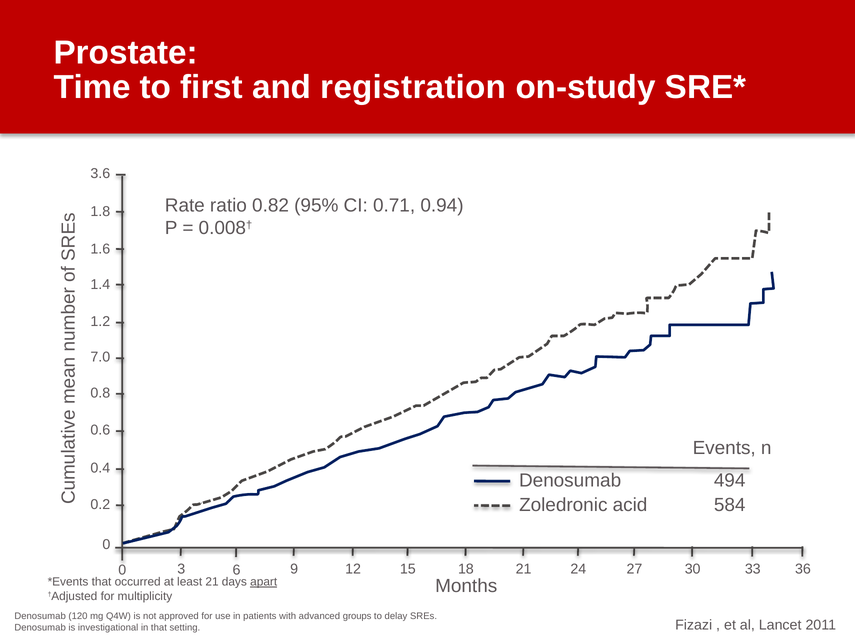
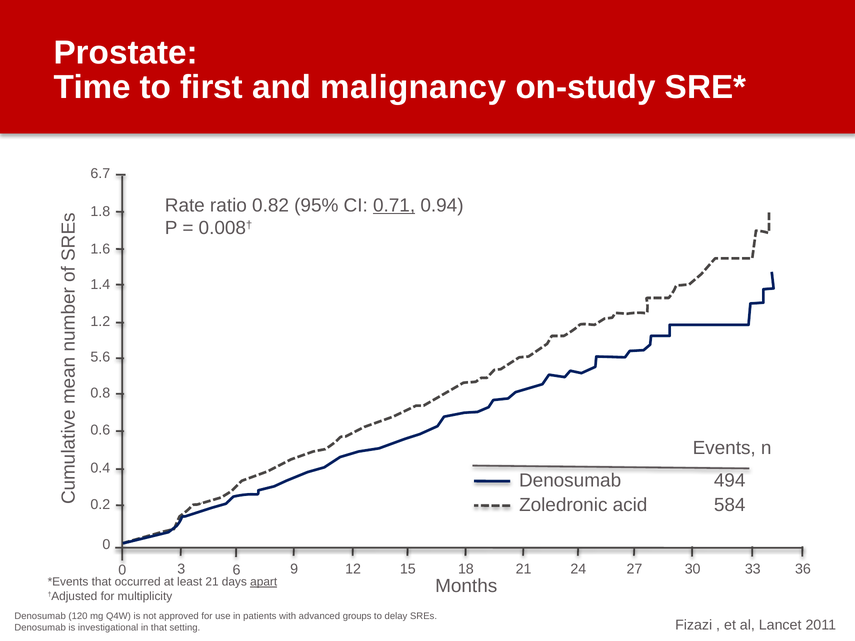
registration: registration -> malignancy
3.6: 3.6 -> 6.7
0.71 underline: none -> present
7.0: 7.0 -> 5.6
